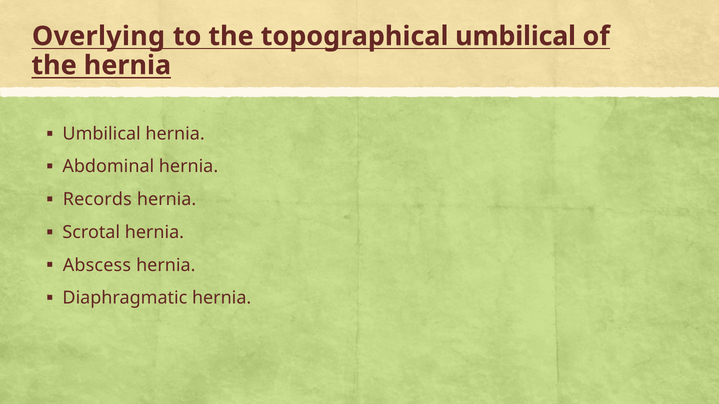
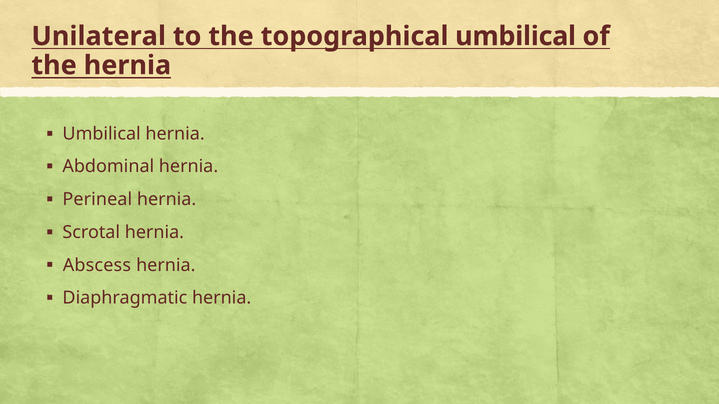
Overlying: Overlying -> Unilateral
Records: Records -> Perineal
